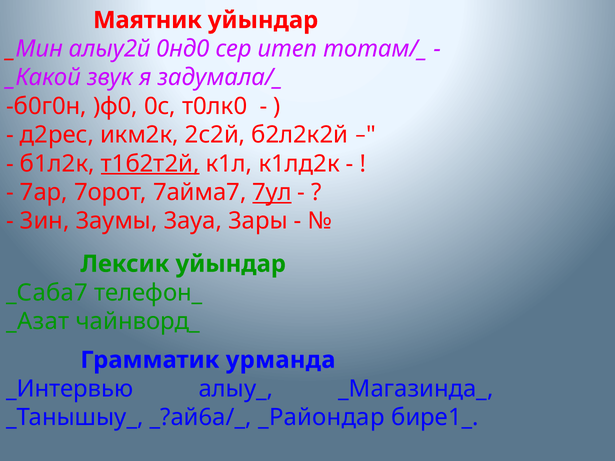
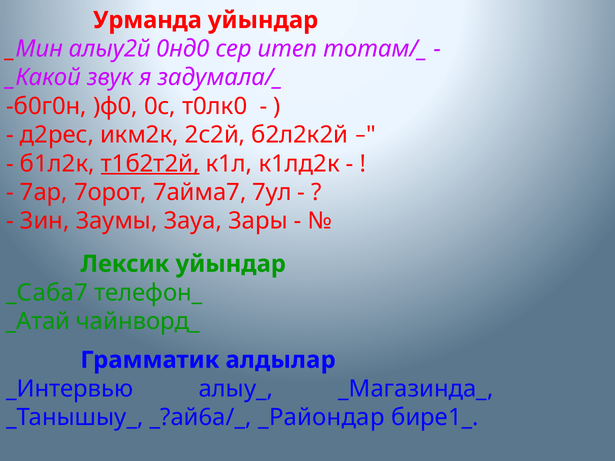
Маятник: Маятник -> Урманда
7ул underline: present -> none
_Азат: _Азат -> _Атай
урманда: урманда -> алдылар
